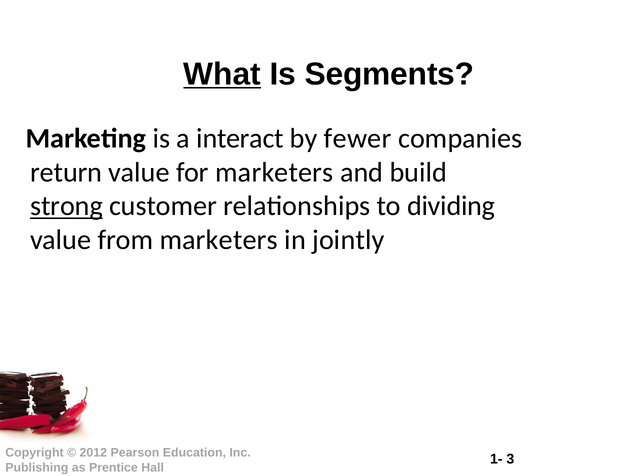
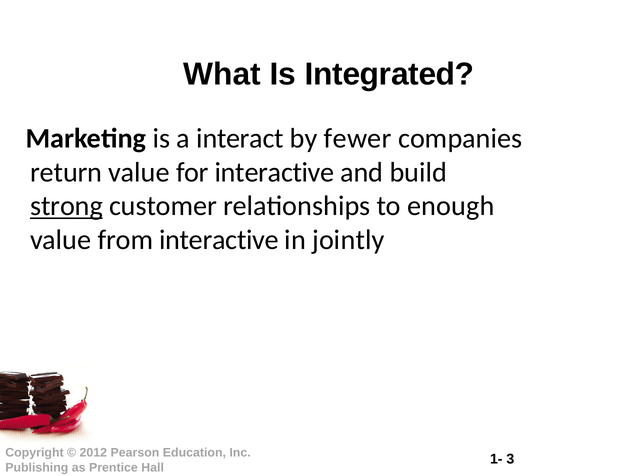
What underline: present -> none
Segments: Segments -> Integrated
for marketers: marketers -> interactive
dividing: dividing -> enough
from marketers: marketers -> interactive
